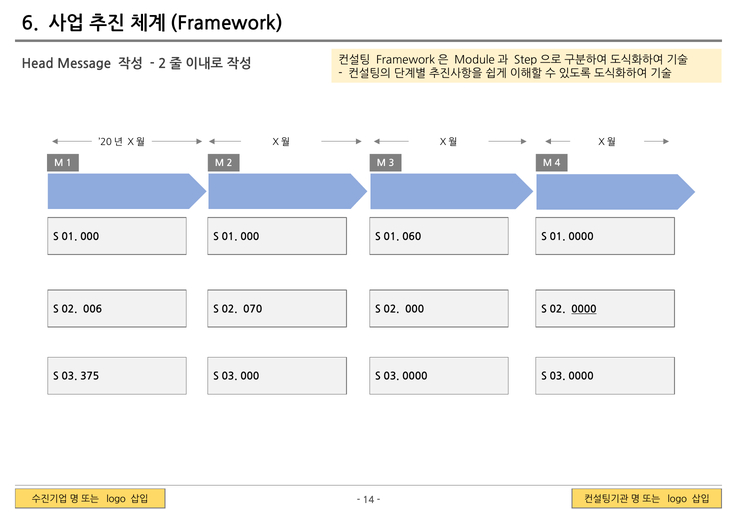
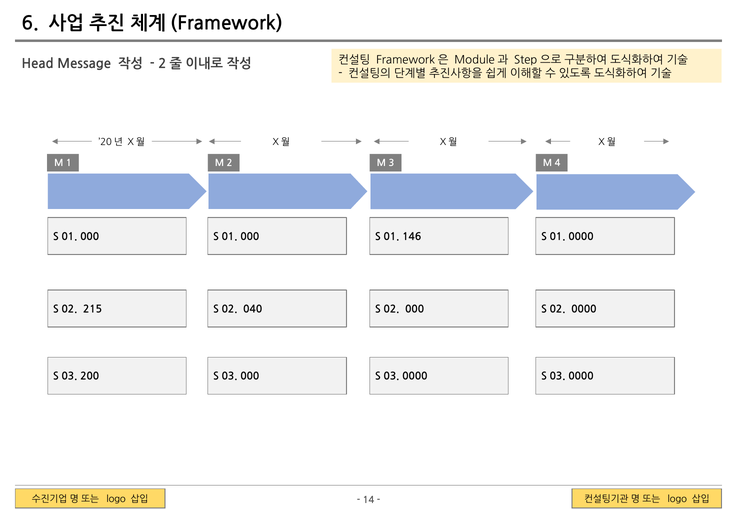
060: 060 -> 146
006: 006 -> 215
070: 070 -> 040
0000 at (584, 309) underline: present -> none
375: 375 -> 200
